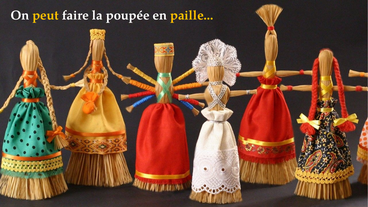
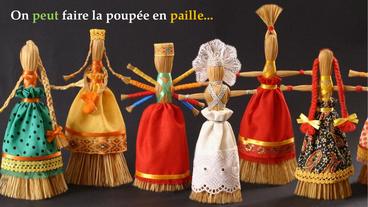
peut colour: yellow -> light green
